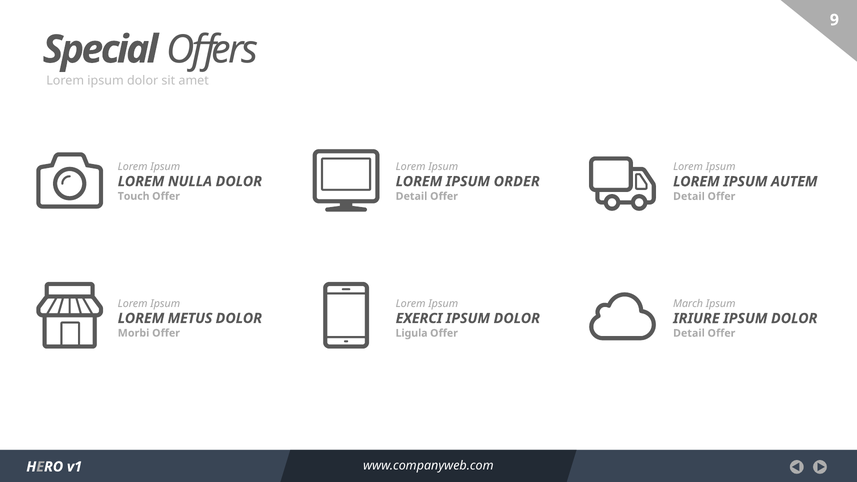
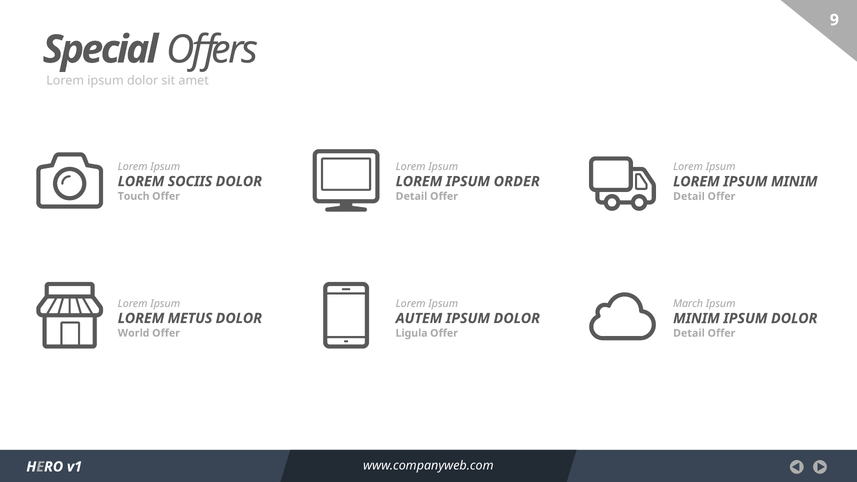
NULLA: NULLA -> SOCIIS
LOREM IPSUM AUTEM: AUTEM -> MINIM
EXERCI: EXERCI -> AUTEM
IRIURE at (696, 318): IRIURE -> MINIM
Morbi: Morbi -> World
